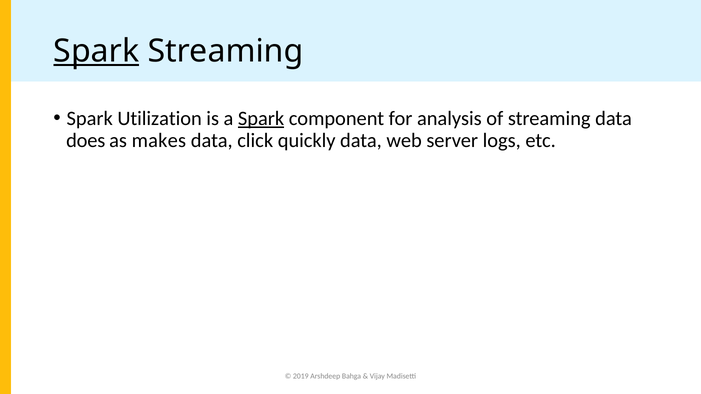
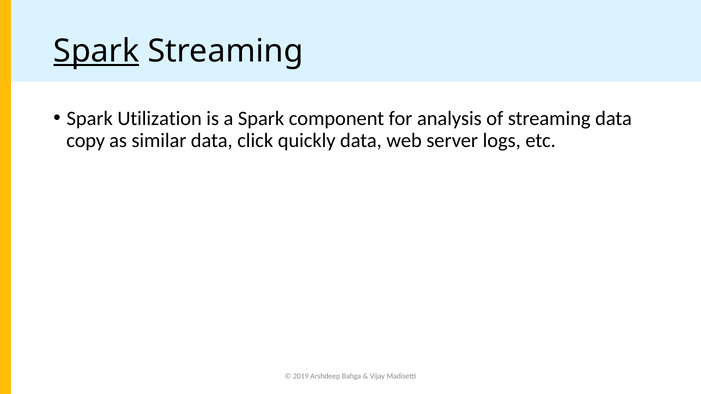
Spark at (261, 118) underline: present -> none
does: does -> copy
makes: makes -> similar
